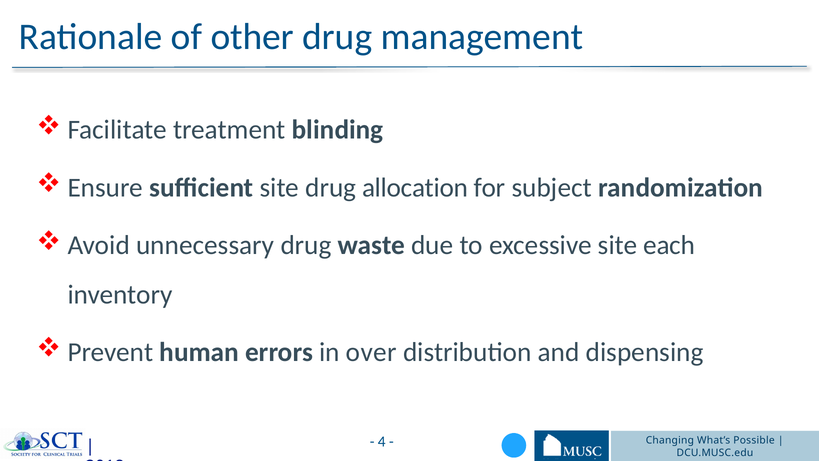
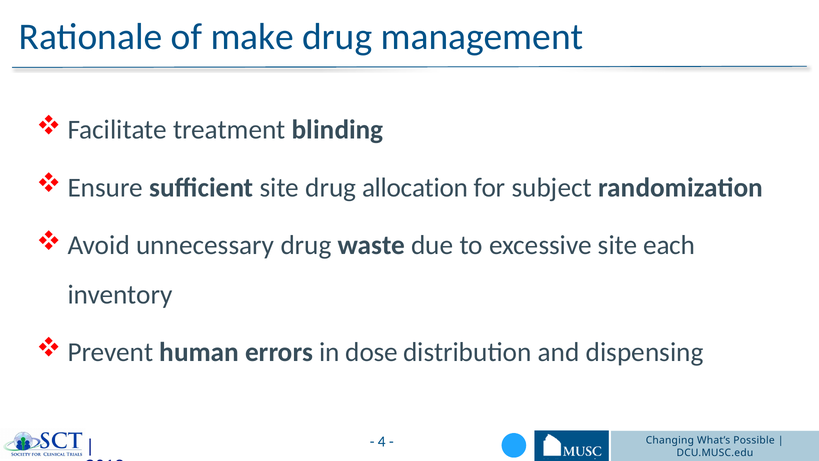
other: other -> make
over: over -> dose
